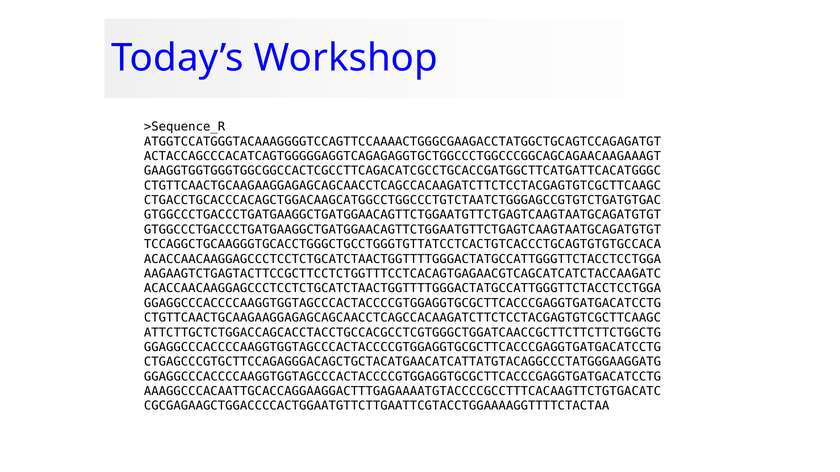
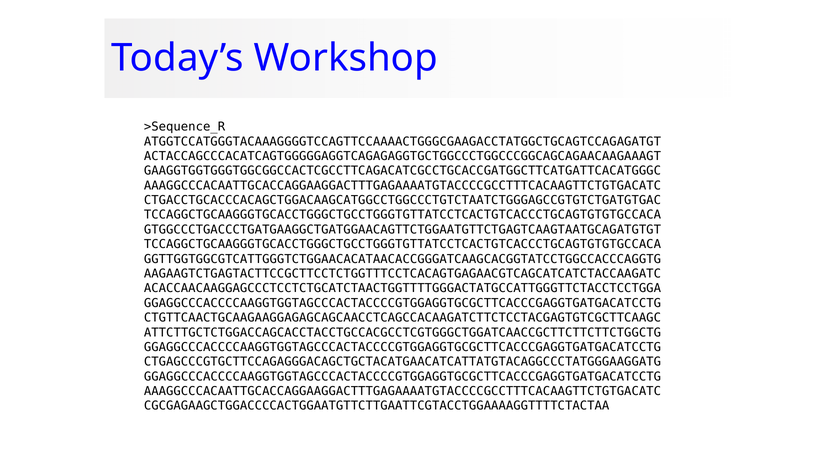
CTGTTCAACTGCAAGAAGGAGAGCAGCAACCTCAGCCACAAGATCTTCTCCTACGAGTGTCGCTTCAAGC at (402, 186): CTGTTCAACTGCAAGAAGGAGAGCAGCAACCTCAGCCACAAGATCTTCTCCTACGAGTGTCGCTTCAAGC -> AAAGGCCCACAATTGCACCAGGAAGGACTTTGAGAAAATGTACCCCGCCTTTCACAAGTTCTGTGACATC
GTGGCCCTGACCCTGATGAAGGCTGATGGAACAGTTCTGGAATGTTCTGAGTCAAGTAATGCAGATGTGT at (402, 215): GTGGCCCTGACCCTGATGAAGGCTGATGGAACAGTTCTGGAATGTTCTGAGTCAAGTAATGCAGATGTGT -> TCCAGGCTGCAAGGGTGCACCTGGGCTGCCTGGGTGTTATCCTCACTGTCACCCTGCAGTGTGTGCCACA
ACACCAACAAGGAGCCCTCCTCTGCATCTAACTGGTTTTGGGACTATGCCATTGGGTTCTACCTCCTGGA at (402, 259): ACACCAACAAGGAGCCCTCCTCTGCATCTAACTGGTTTTGGGACTATGCCATTGGGTTCTACCTCCTGGA -> GGTTGGTGGCGTCATTGGGTCTGGAACACATAACACCGGGATCAAGCACGGTATCCTGGCCACCCAGGTG
